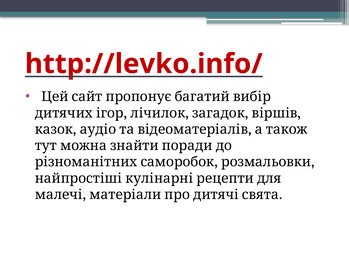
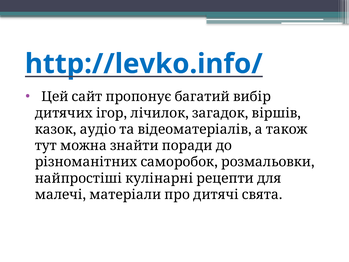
http://levko.info/ colour: red -> blue
